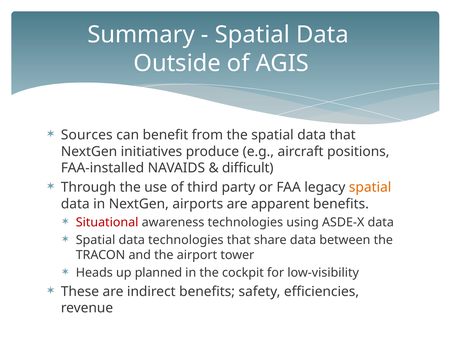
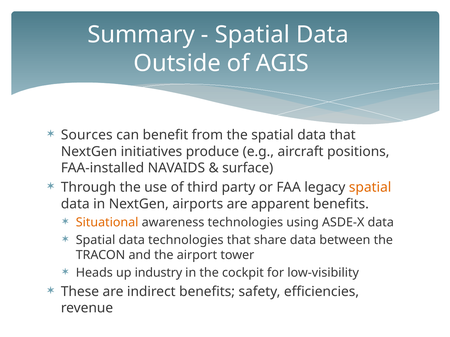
difficult: difficult -> surface
Situational colour: red -> orange
planned: planned -> industry
